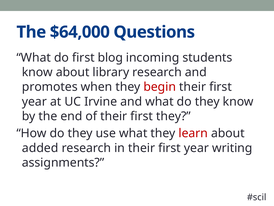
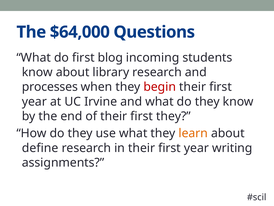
promotes: promotes -> processes
learn colour: red -> orange
added: added -> define
